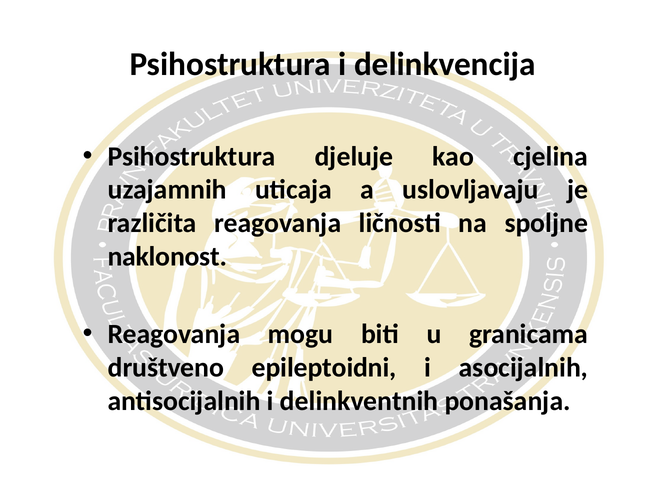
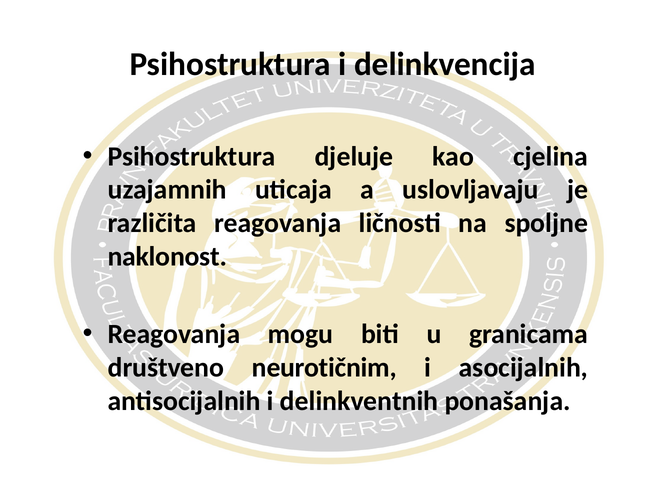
epileptoidni: epileptoidni -> neurotičnim
